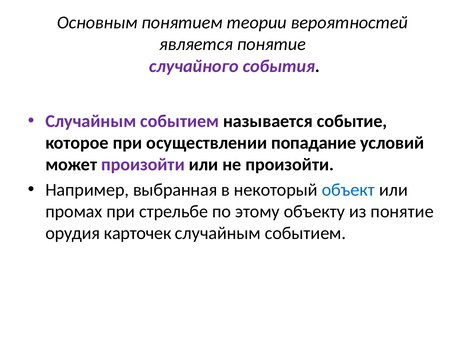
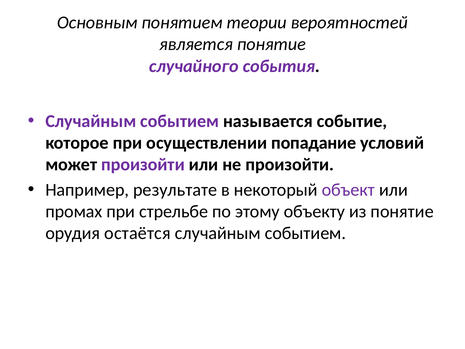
выбранная: выбранная -> результате
объект colour: blue -> purple
карточек: карточек -> остаётся
